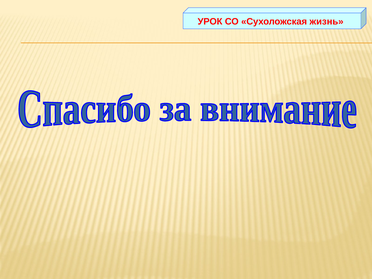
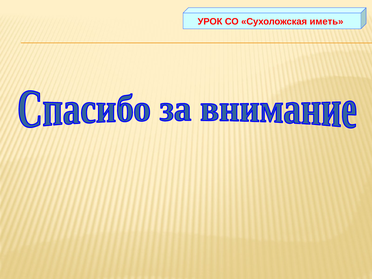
жизнь: жизнь -> иметь
